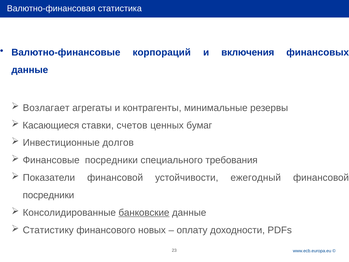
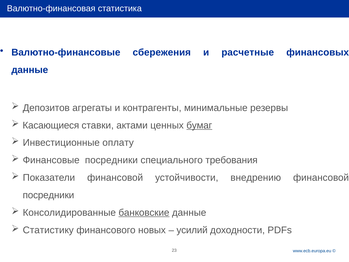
корпораций: корпораций -> сбережения
включения: включения -> расчетные
Возлагает: Возлагает -> Депозитов
счетов: счетов -> актами
бумаг underline: none -> present
долгов: долгов -> оплату
ежегодный: ежегодный -> внедрению
оплату: оплату -> усилий
